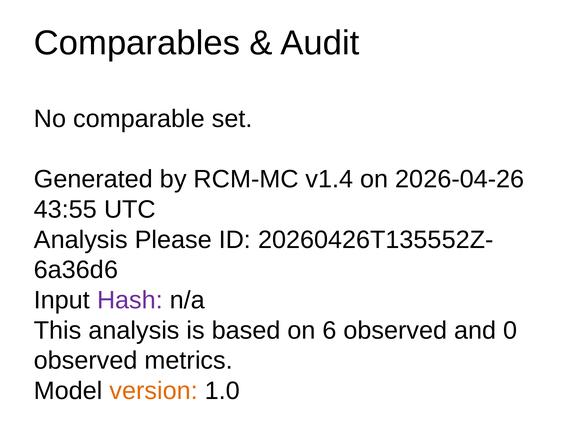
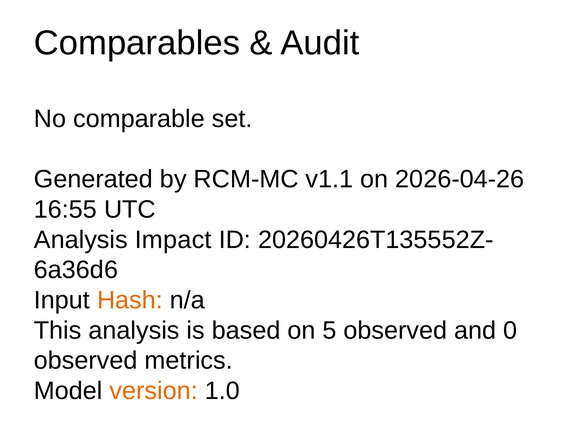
v1.4: v1.4 -> v1.1
43:55: 43:55 -> 16:55
Please: Please -> Impact
Hash colour: purple -> orange
6: 6 -> 5
